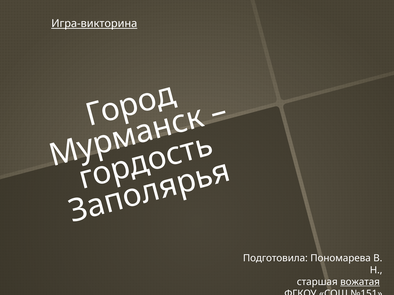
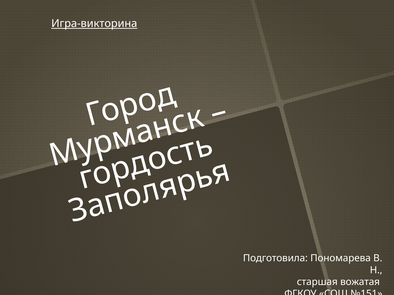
вожатая underline: present -> none
